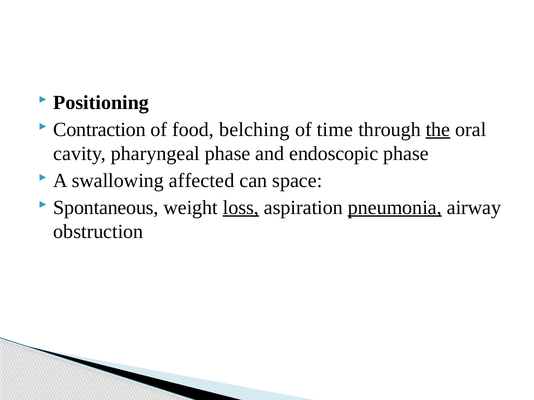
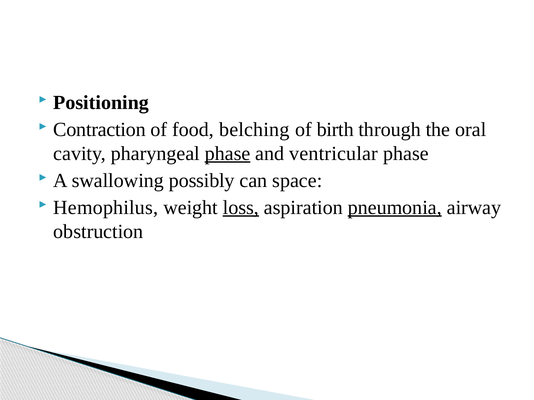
time: time -> birth
the underline: present -> none
phase at (228, 154) underline: none -> present
endoscopic: endoscopic -> ventricular
affected: affected -> possibly
Spontaneous: Spontaneous -> Hemophilus
